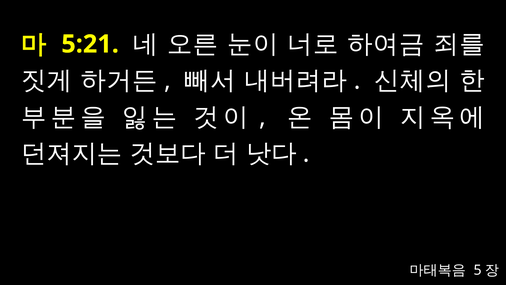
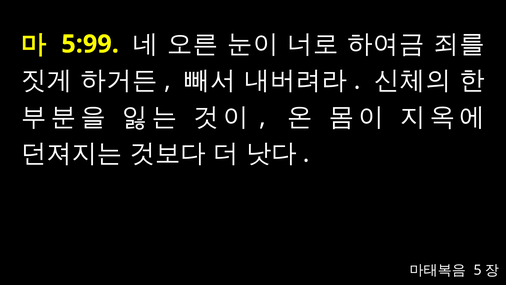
5:21: 5:21 -> 5:99
